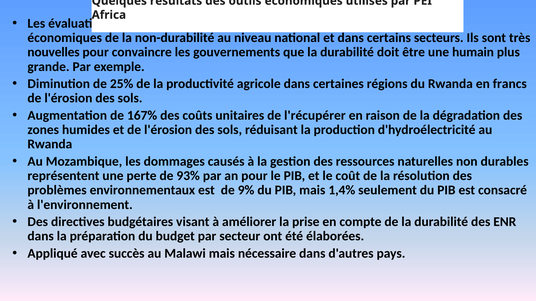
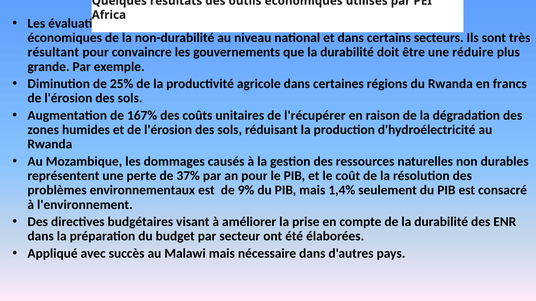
nouvelles: nouvelles -> résultant
humain: humain -> réduire
93%: 93% -> 37%
